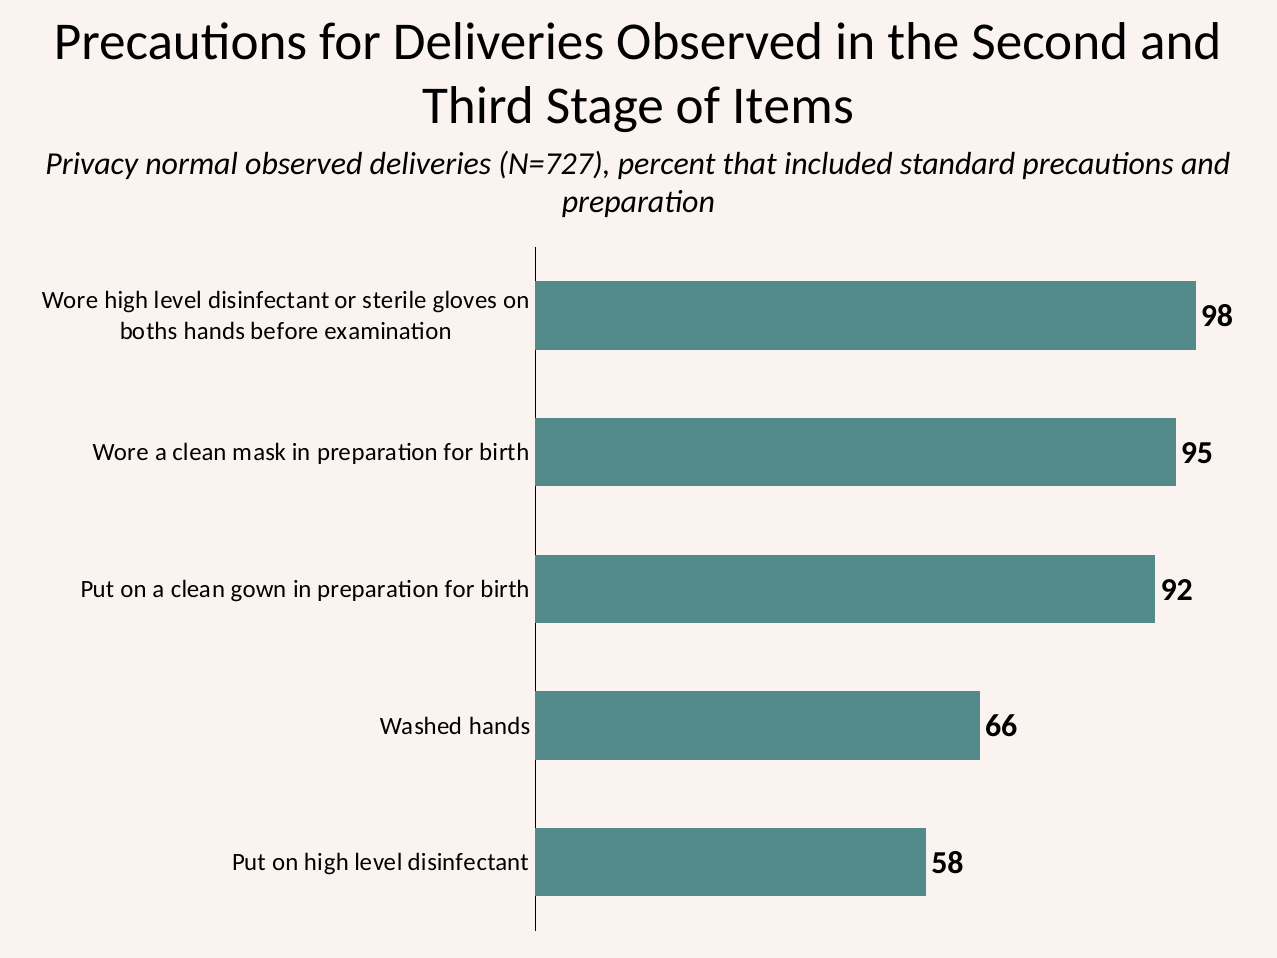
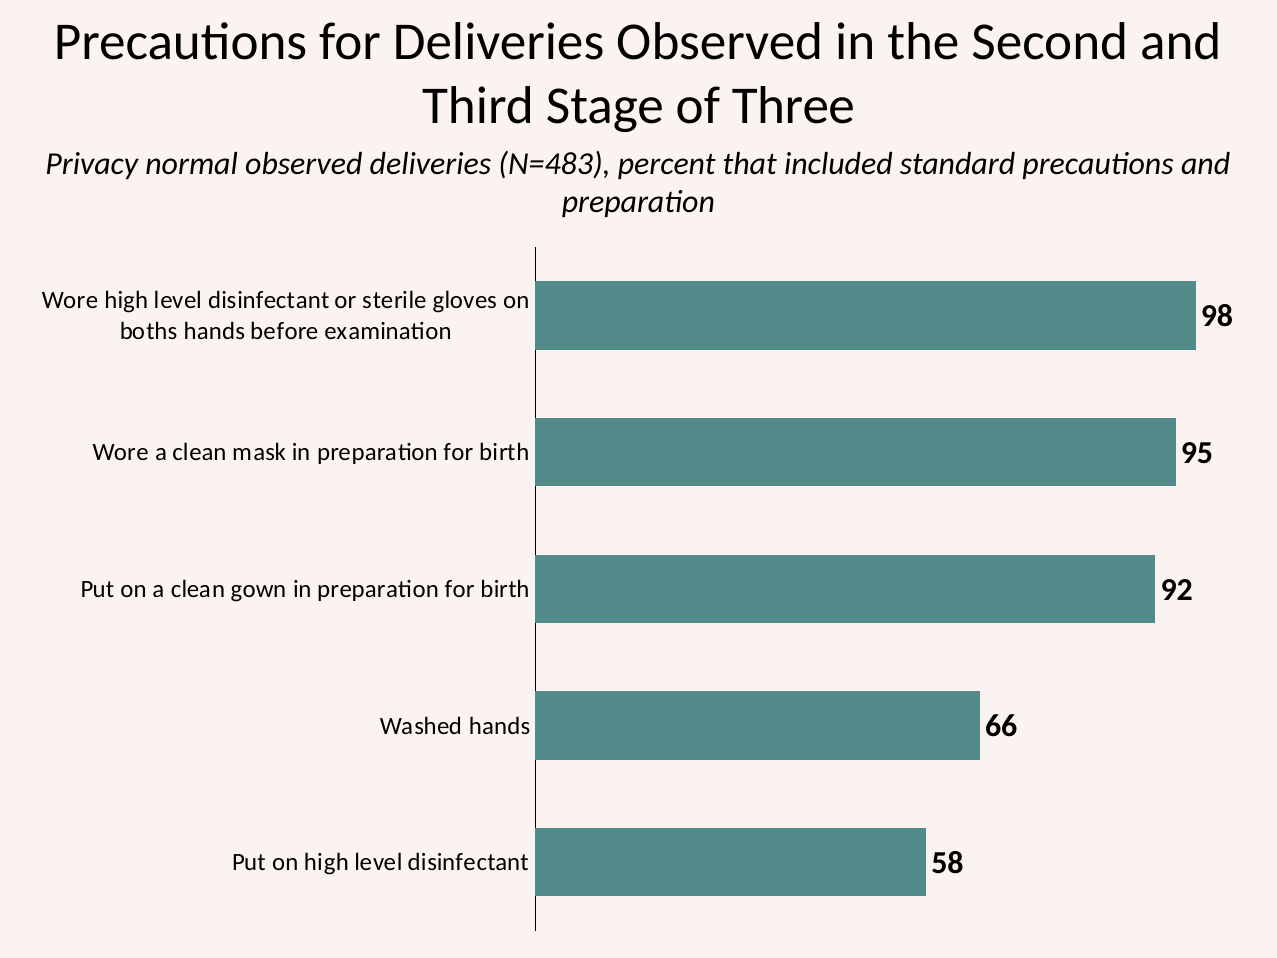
Items: Items -> Three
N=727: N=727 -> N=483
